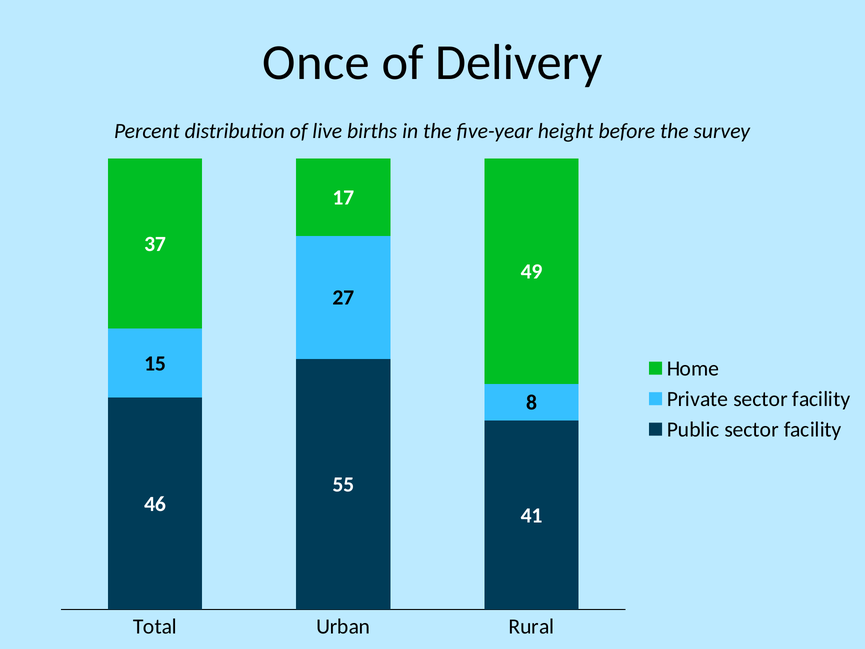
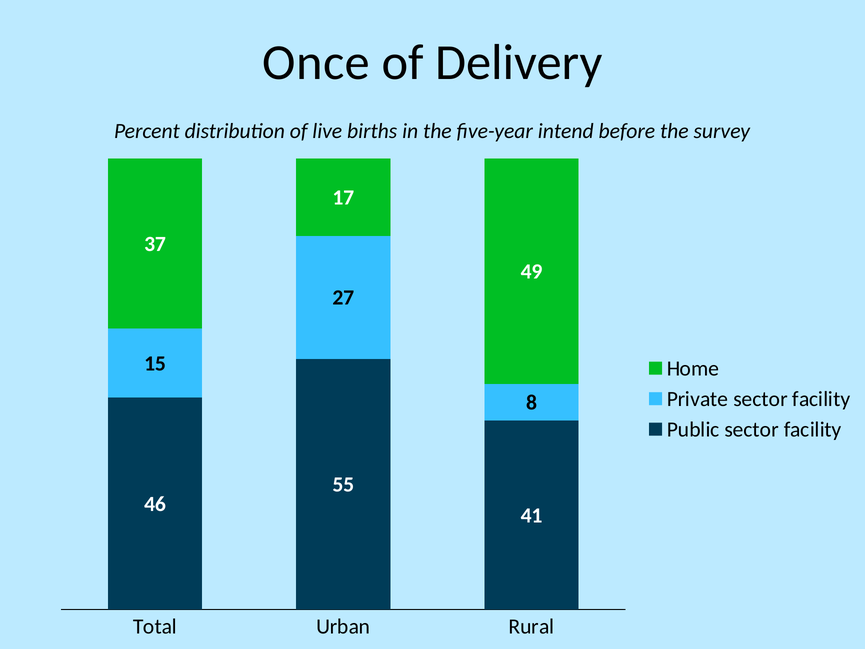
height: height -> intend
